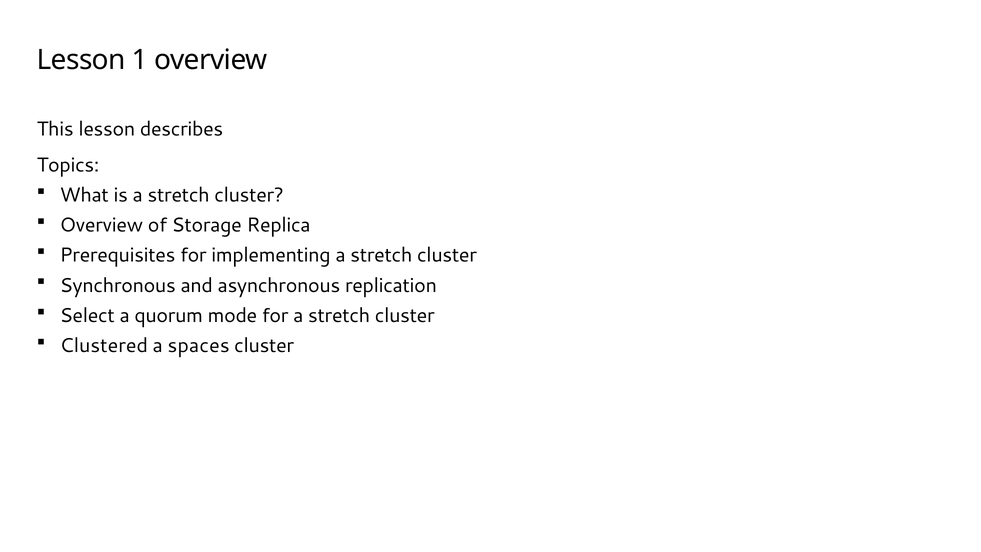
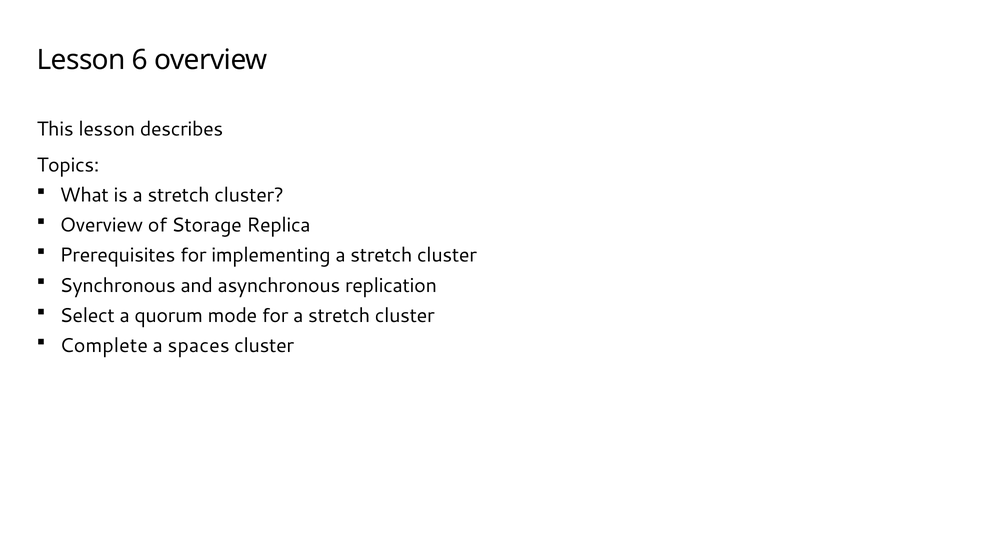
1: 1 -> 6
Clustered: Clustered -> Complete
